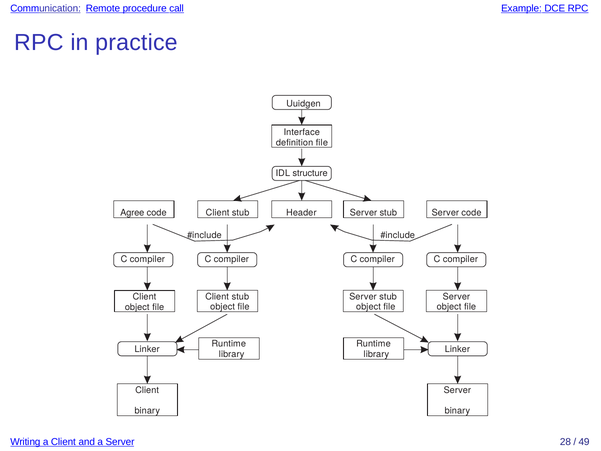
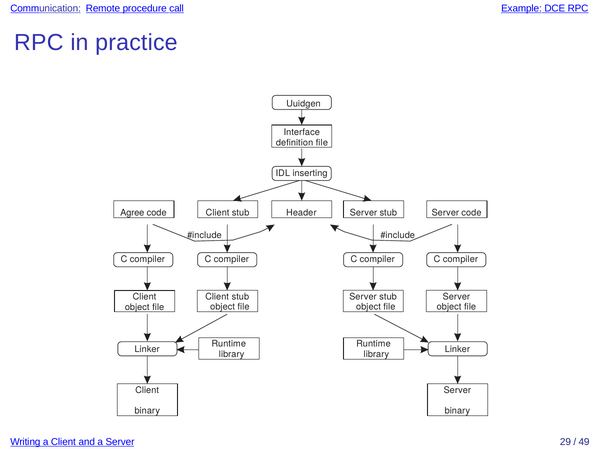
structure: structure -> inserting
28: 28 -> 29
